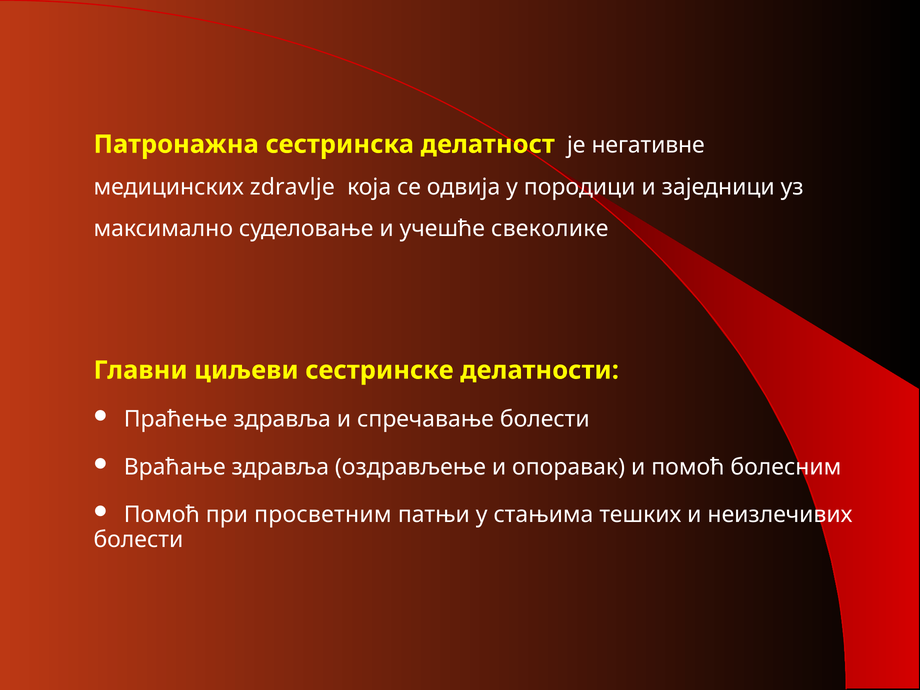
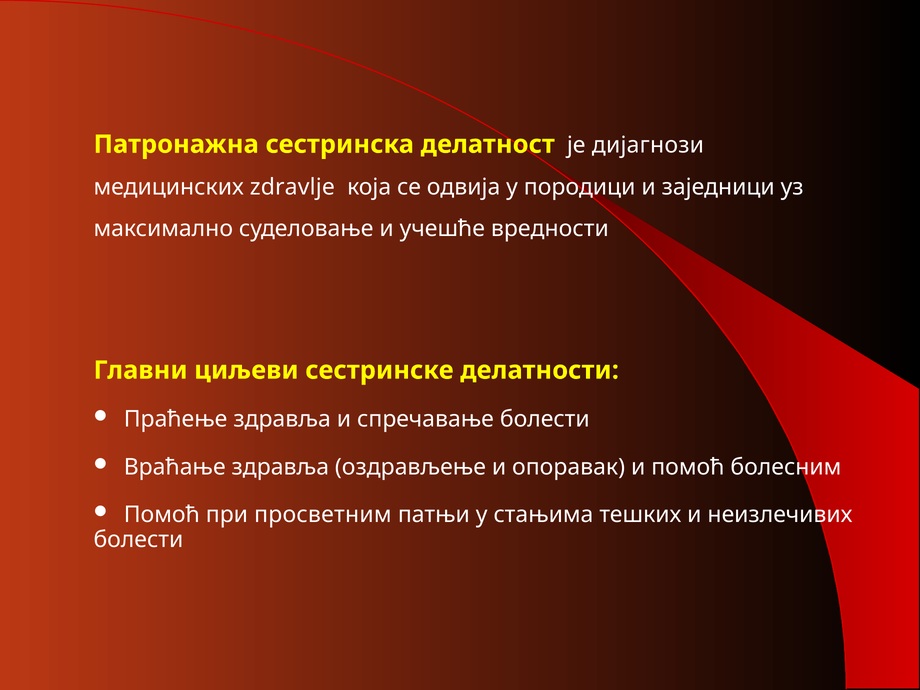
негативне: негативне -> дијагнози
свеколике: свеколике -> вредности
